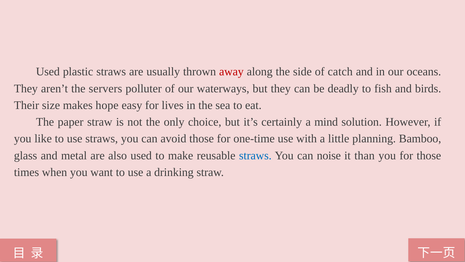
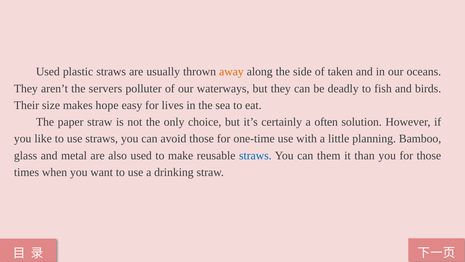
away colour: red -> orange
catch: catch -> taken
mind: mind -> often
noise: noise -> them
